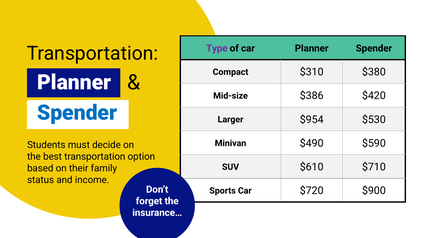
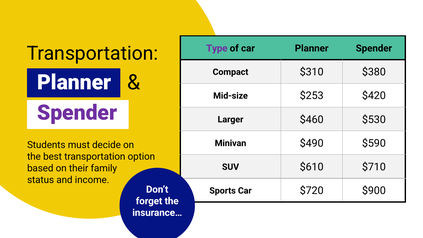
$386: $386 -> $253
Spender at (77, 113) colour: blue -> purple
$954: $954 -> $460
